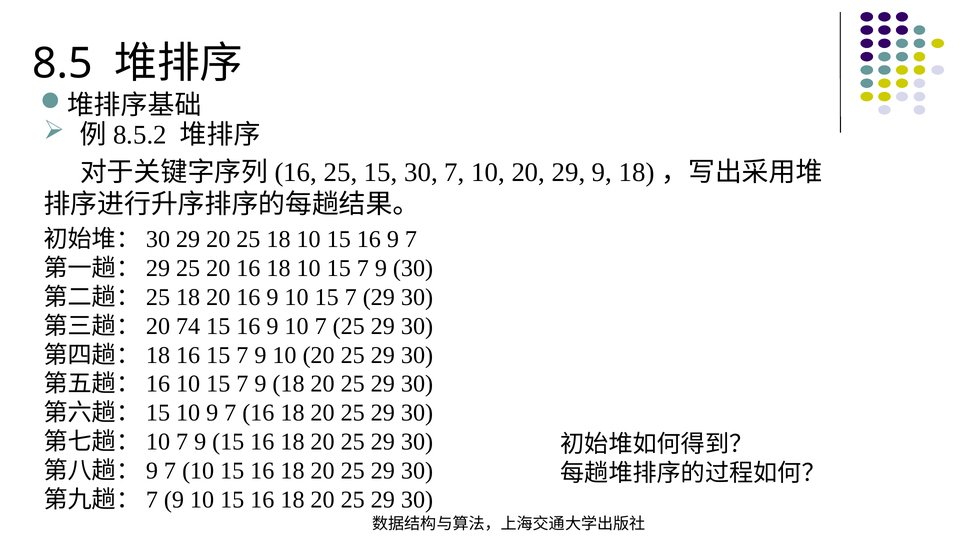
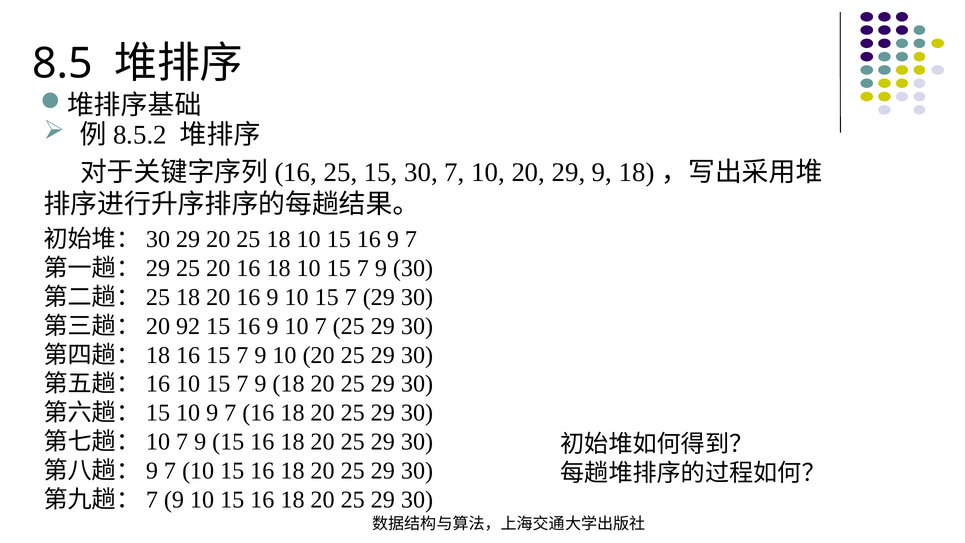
74: 74 -> 92
